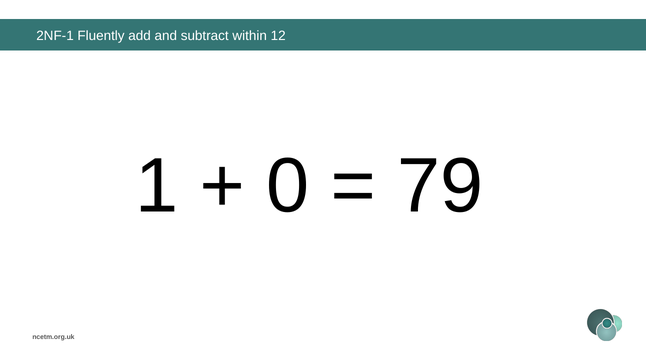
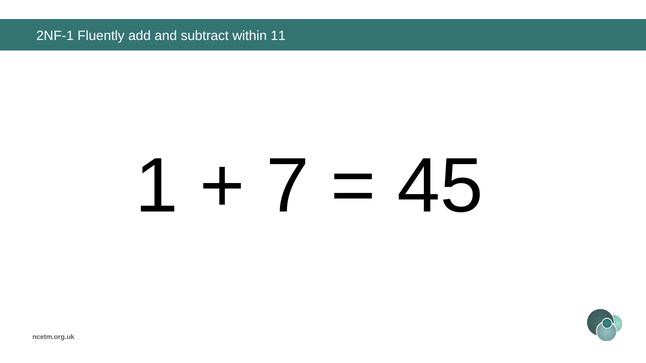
12: 12 -> 11
0: 0 -> 7
79: 79 -> 45
